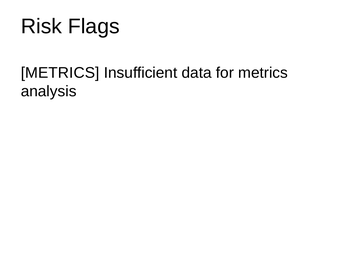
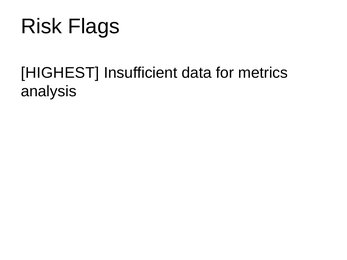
METRICS at (60, 73): METRICS -> HIGHEST
